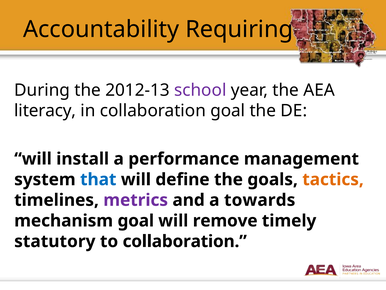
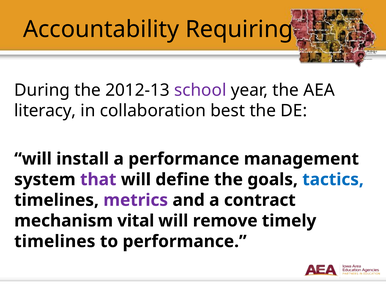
collaboration goal: goal -> best
that colour: blue -> purple
tactics colour: orange -> blue
towards: towards -> contract
mechanism goal: goal -> vital
statutory at (55, 241): statutory -> timelines
to collaboration: collaboration -> performance
